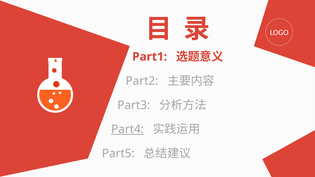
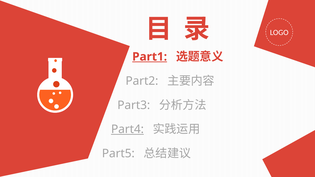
Part1 underline: none -> present
